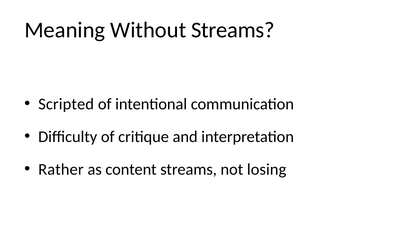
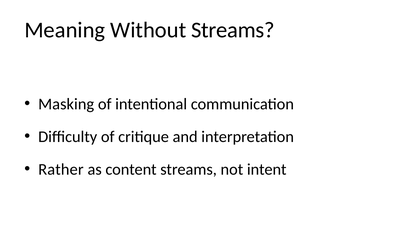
Scripted: Scripted -> Masking
losing: losing -> intent
